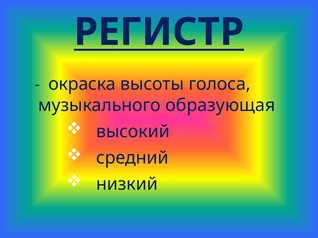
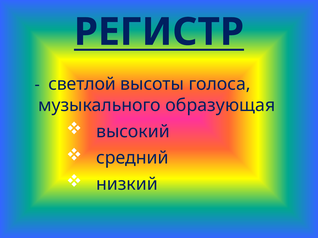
окраска: окраска -> светлой
